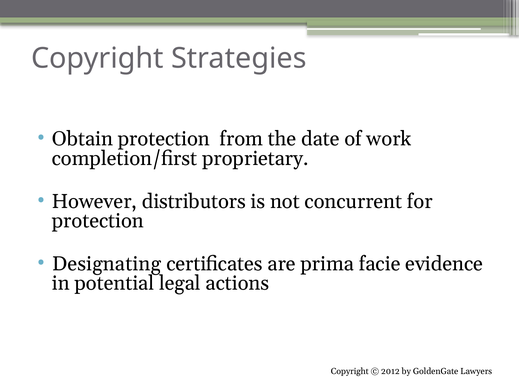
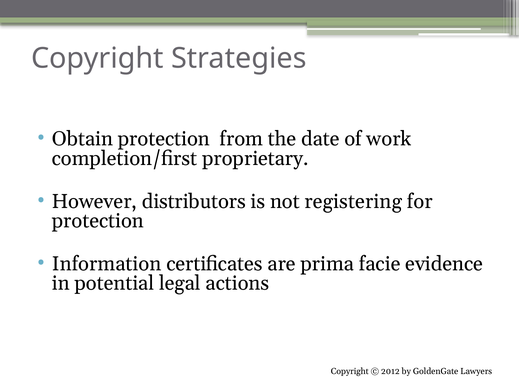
concurrent: concurrent -> registering
Designating: Designating -> Information
